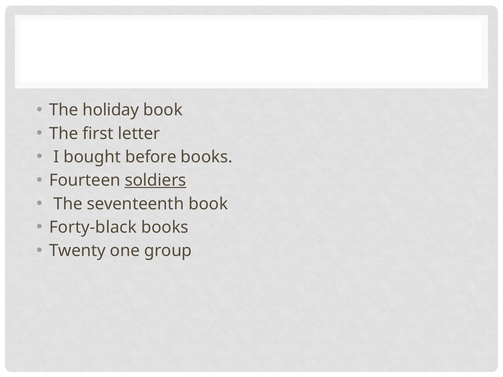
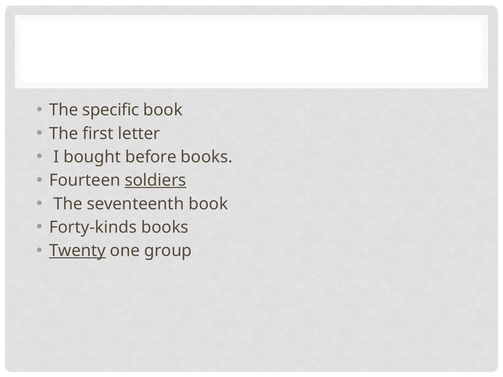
holiday: holiday -> specific
Forty-black: Forty-black -> Forty-kinds
Twenty underline: none -> present
